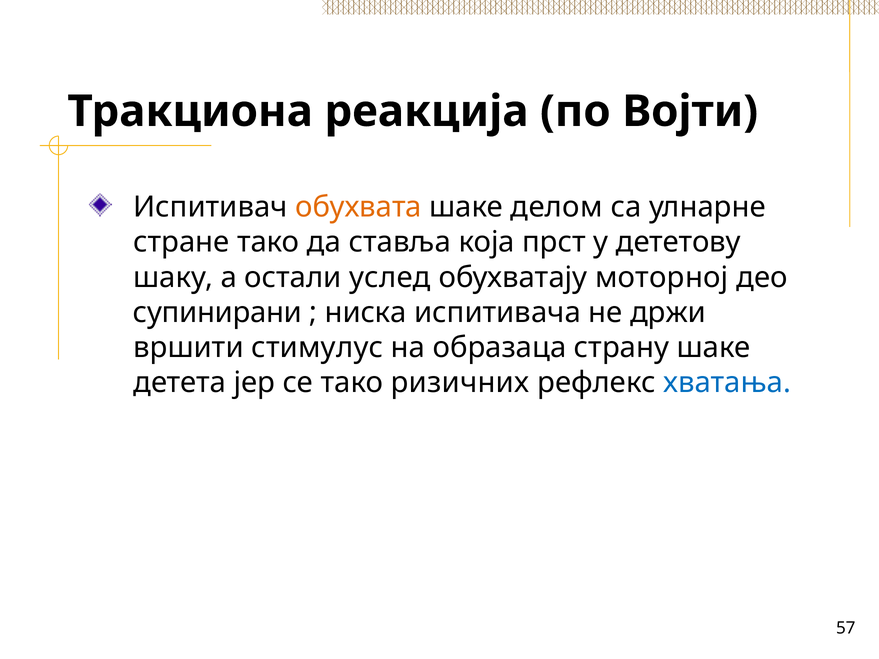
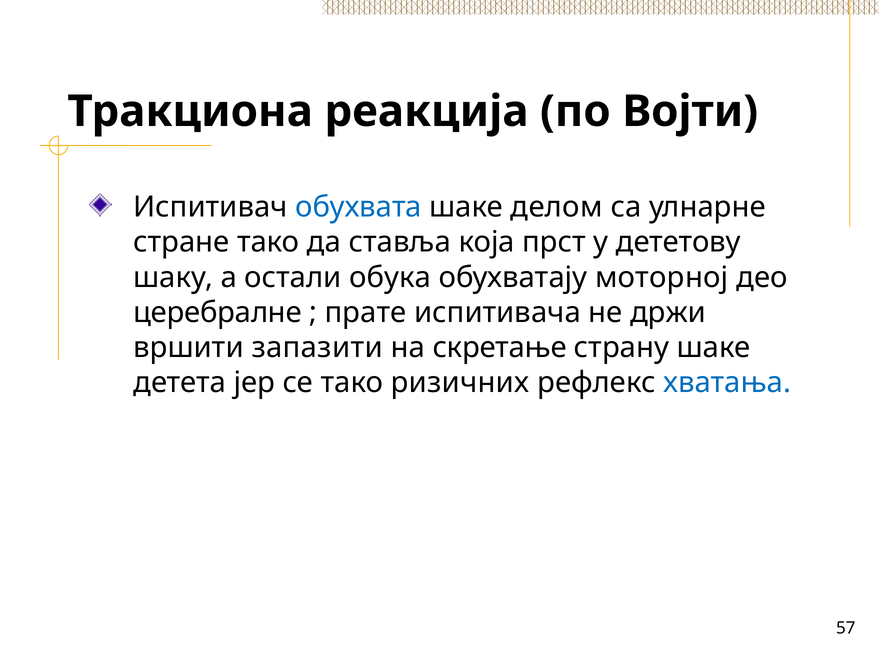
обухвата colour: orange -> blue
услед: услед -> обука
супинирани: супинирани -> церебралне
ниска: ниска -> прате
стимулус: стимулус -> запазити
образаца: образаца -> скретање
